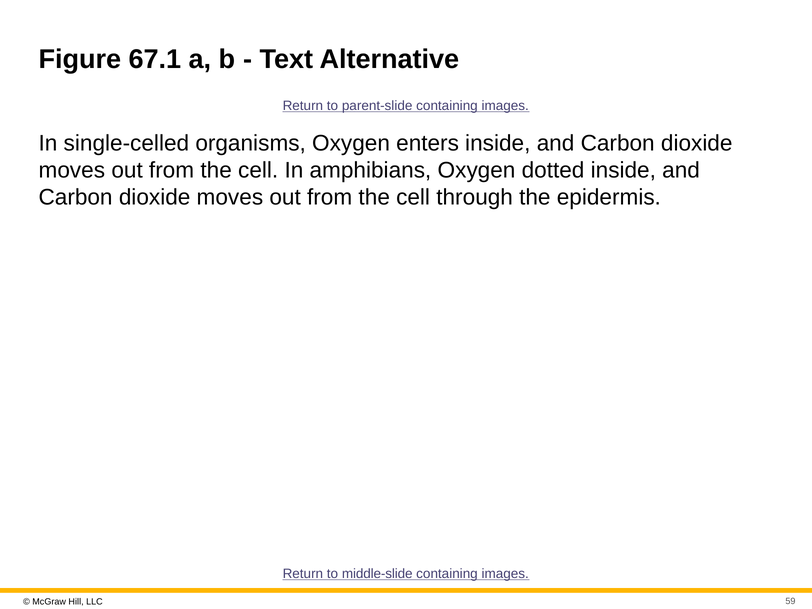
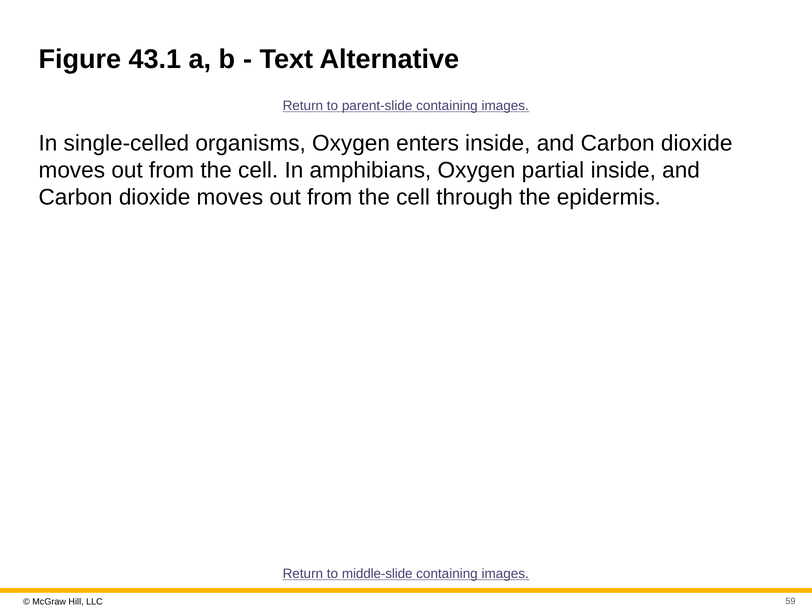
67.1: 67.1 -> 43.1
dotted: dotted -> partial
